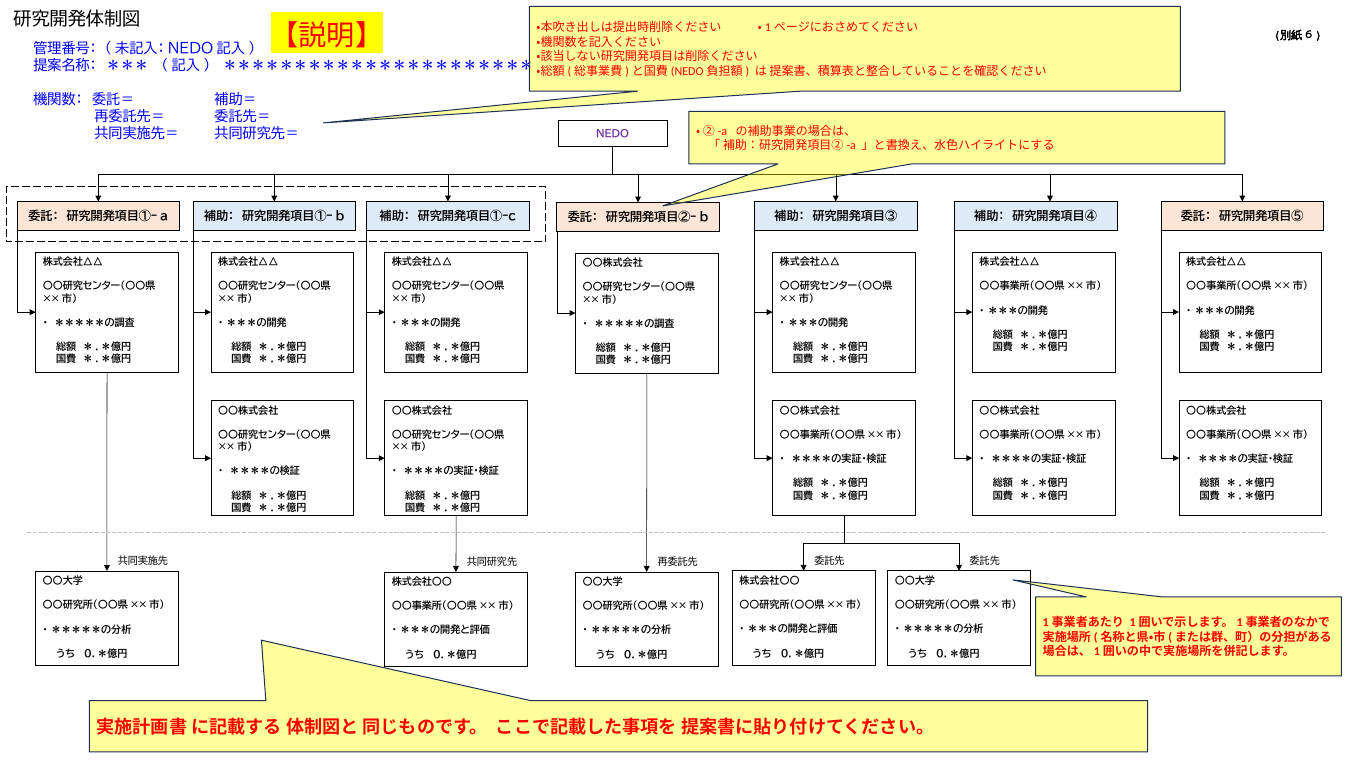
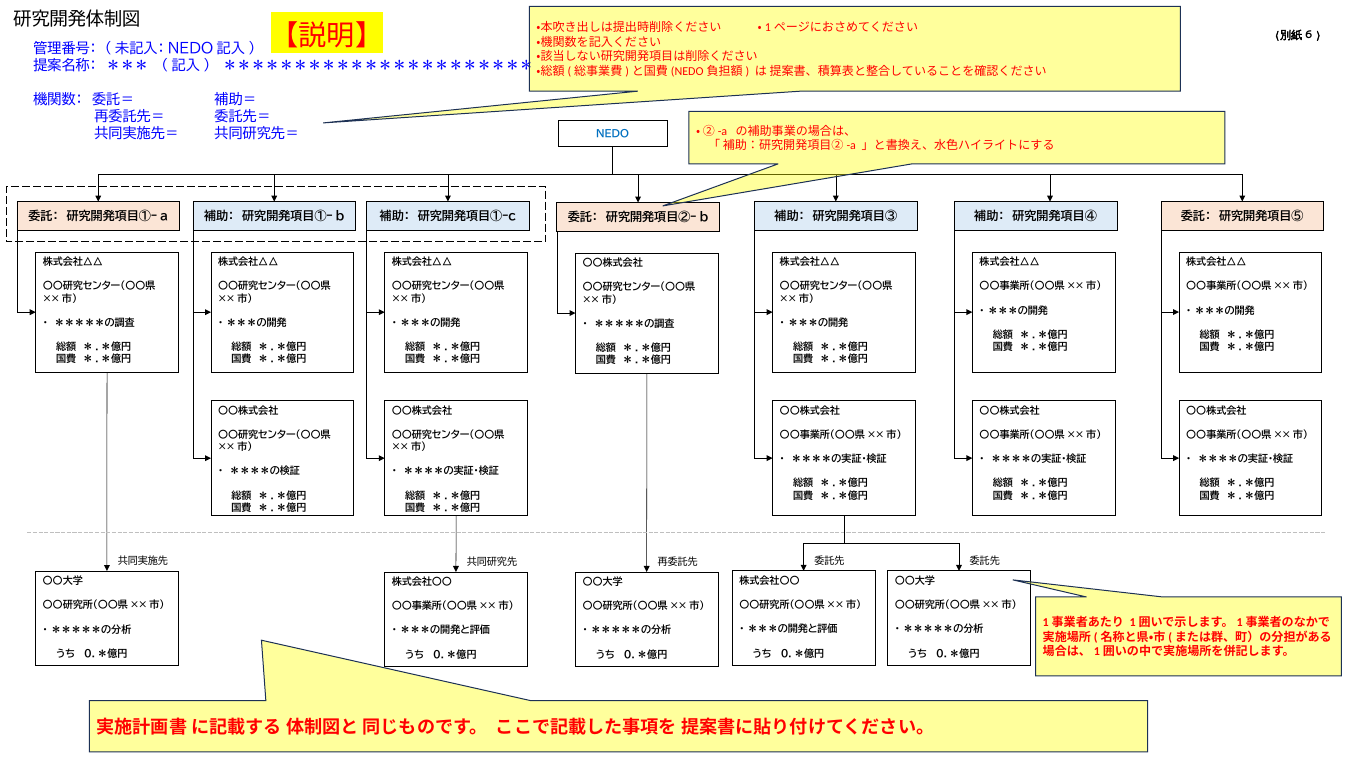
NEDO colour: purple -> blue
